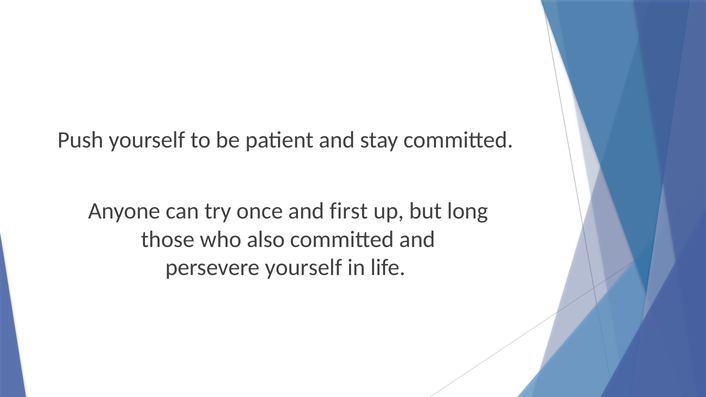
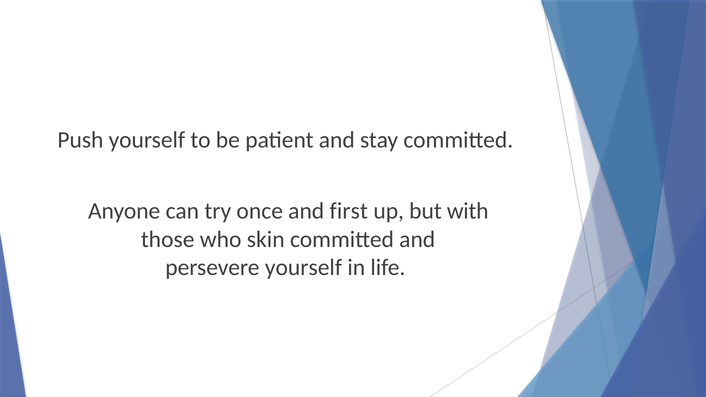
long: long -> with
also: also -> skin
